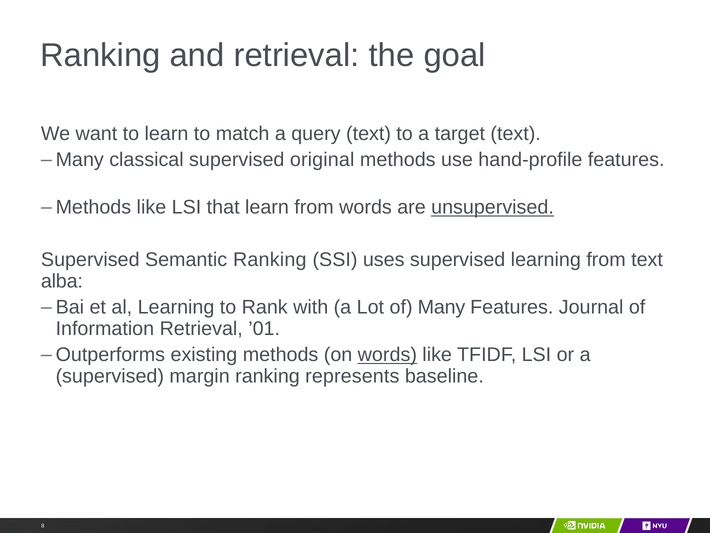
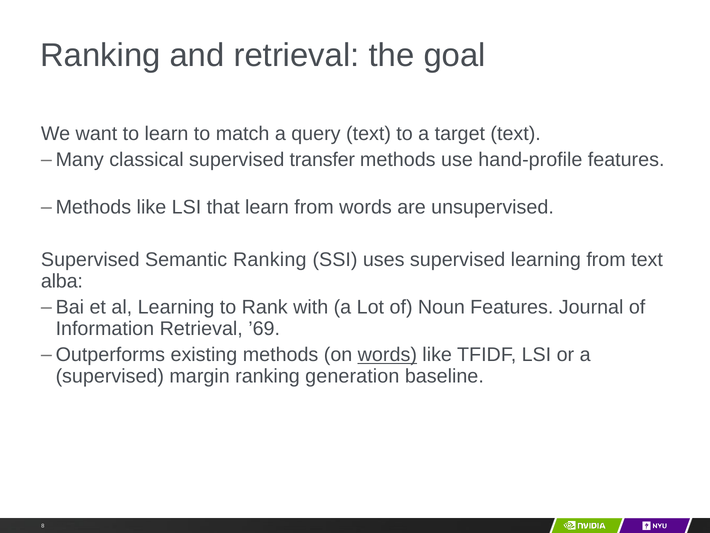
original: original -> transfer
unsupervised underline: present -> none
of Many: Many -> Noun
’01: ’01 -> ’69
represents: represents -> generation
